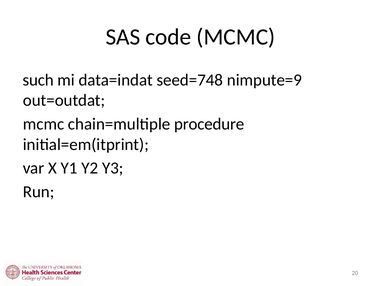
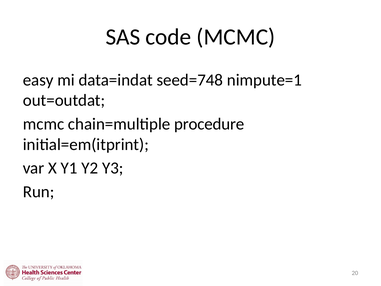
such: such -> easy
nimpute=9: nimpute=9 -> nimpute=1
